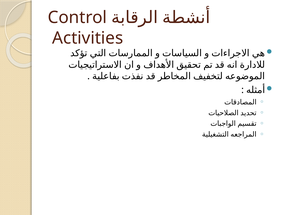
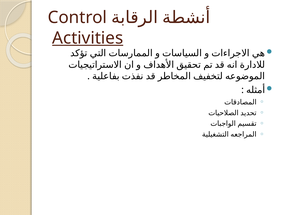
Activities underline: none -> present
